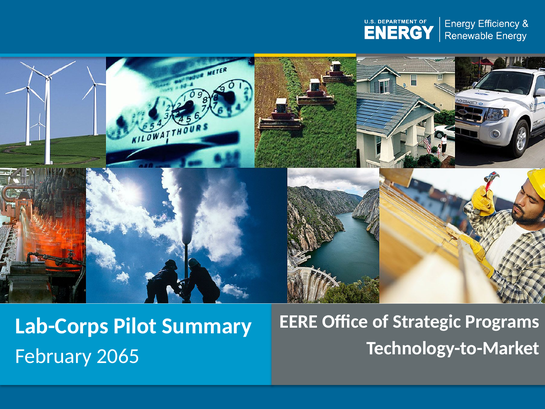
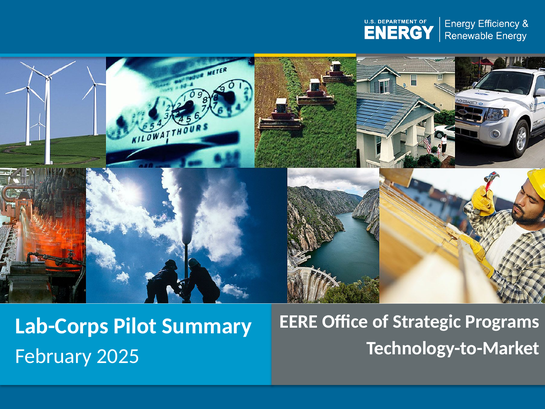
2065: 2065 -> 2025
